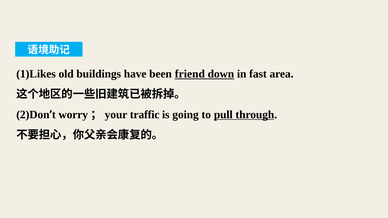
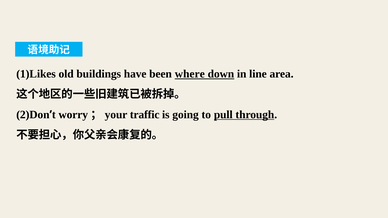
friend: friend -> where
fast: fast -> line
